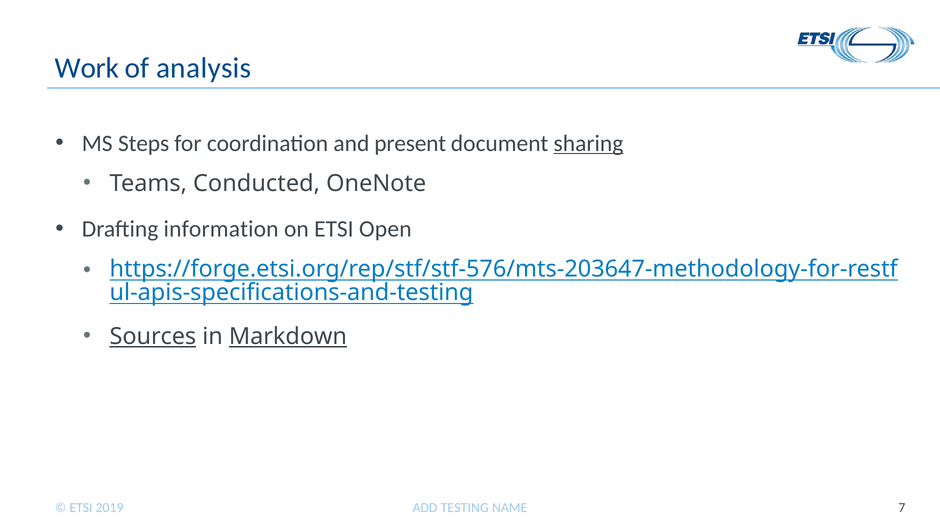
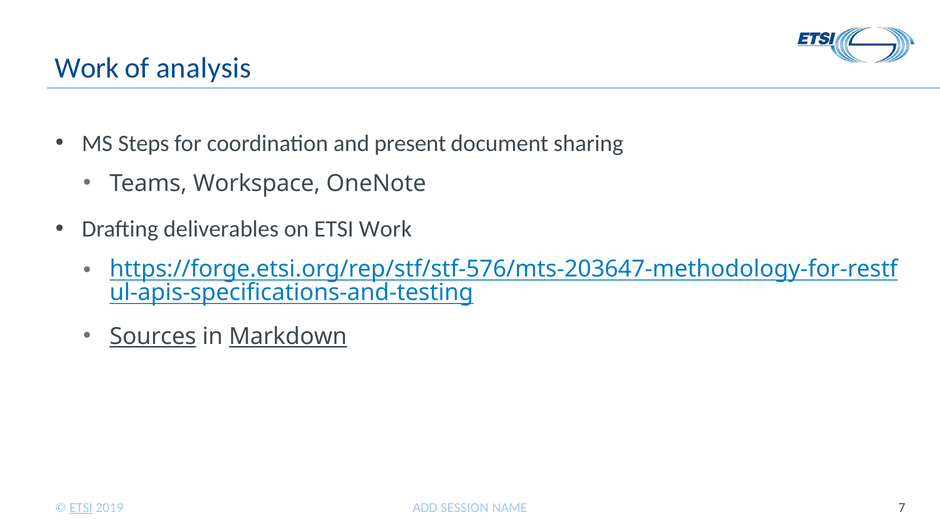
sharing underline: present -> none
Conducted: Conducted -> Workspace
information: information -> deliverables
ETSI Open: Open -> Work
ETSI at (81, 508) underline: none -> present
TESTING: TESTING -> SESSION
